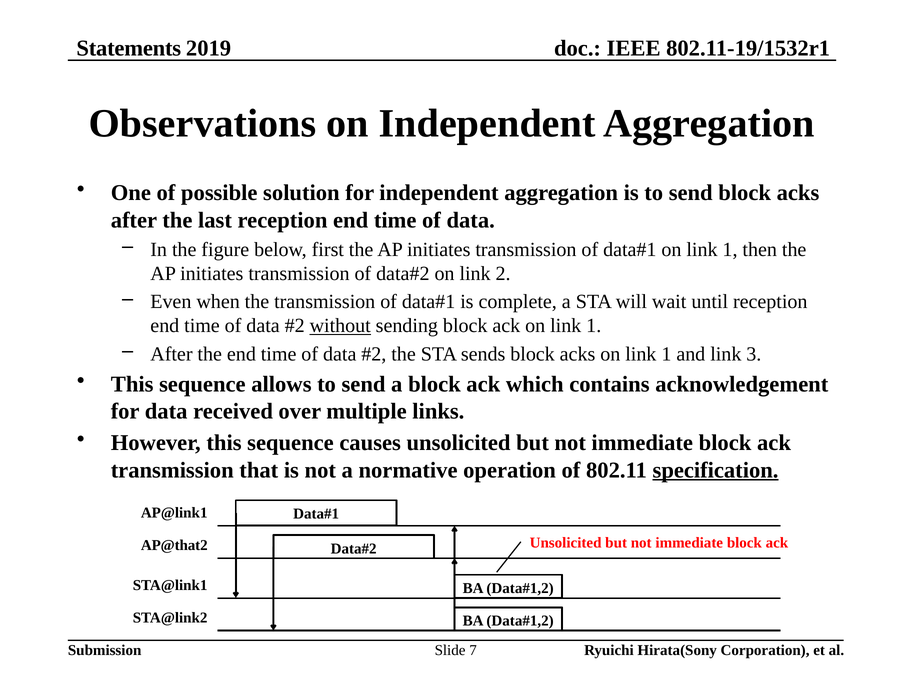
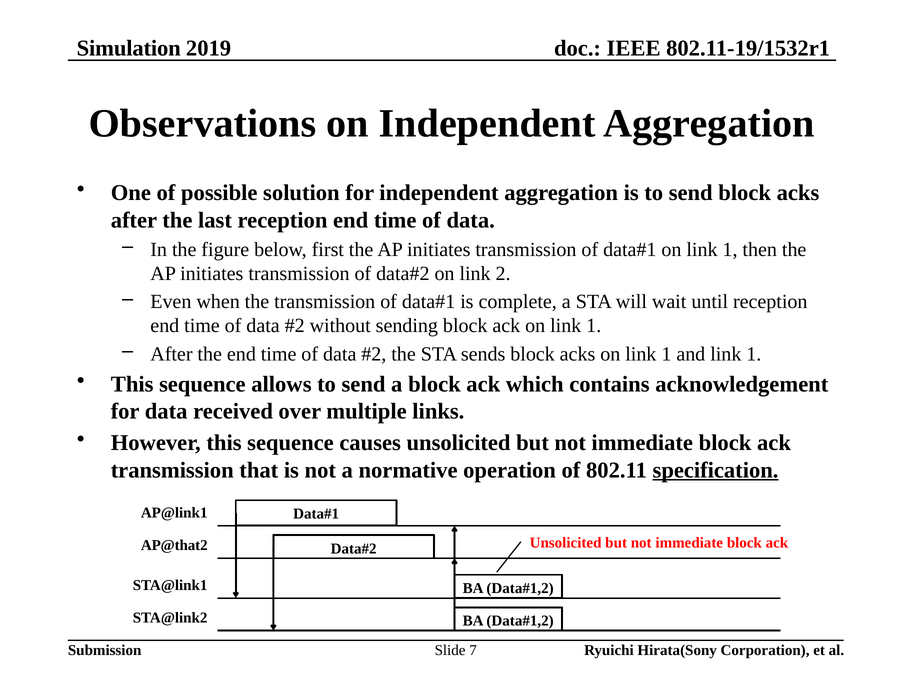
Statements: Statements -> Simulation
without underline: present -> none
and link 3: 3 -> 1
